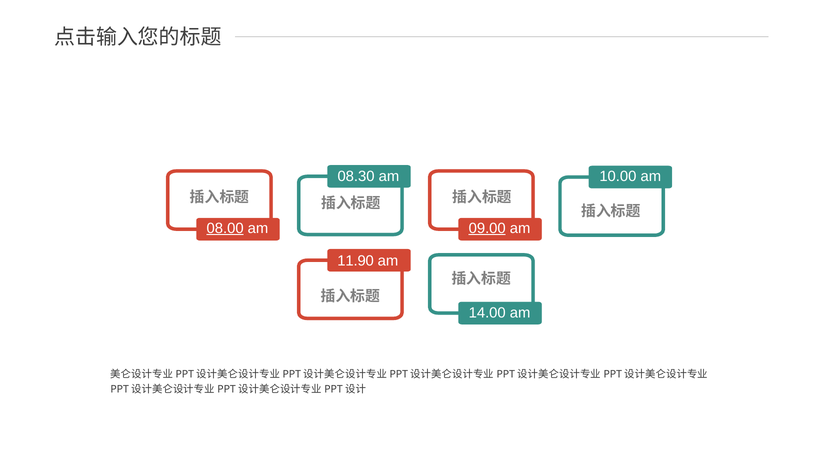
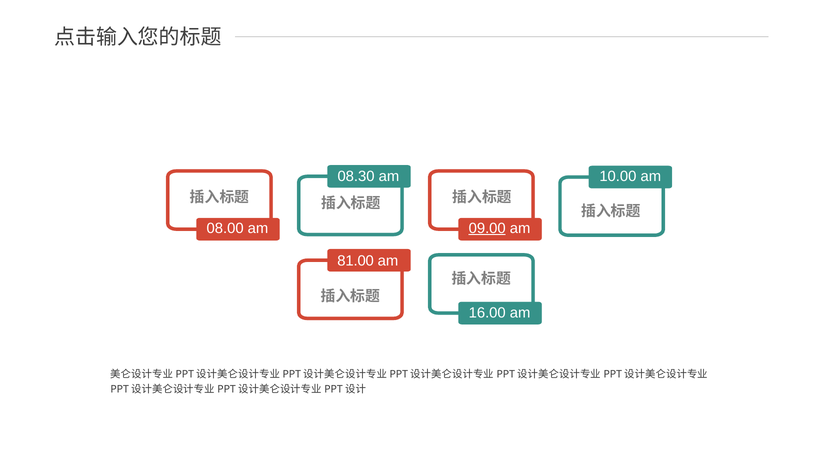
08.00 underline: present -> none
11.90: 11.90 -> 81.00
14.00: 14.00 -> 16.00
